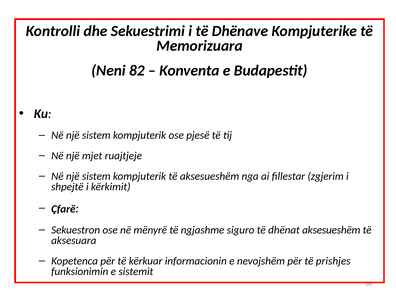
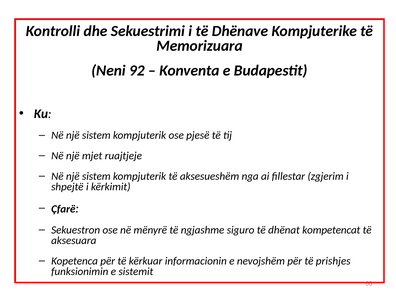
82: 82 -> 92
dhënat aksesueshëm: aksesueshëm -> kompetencat
